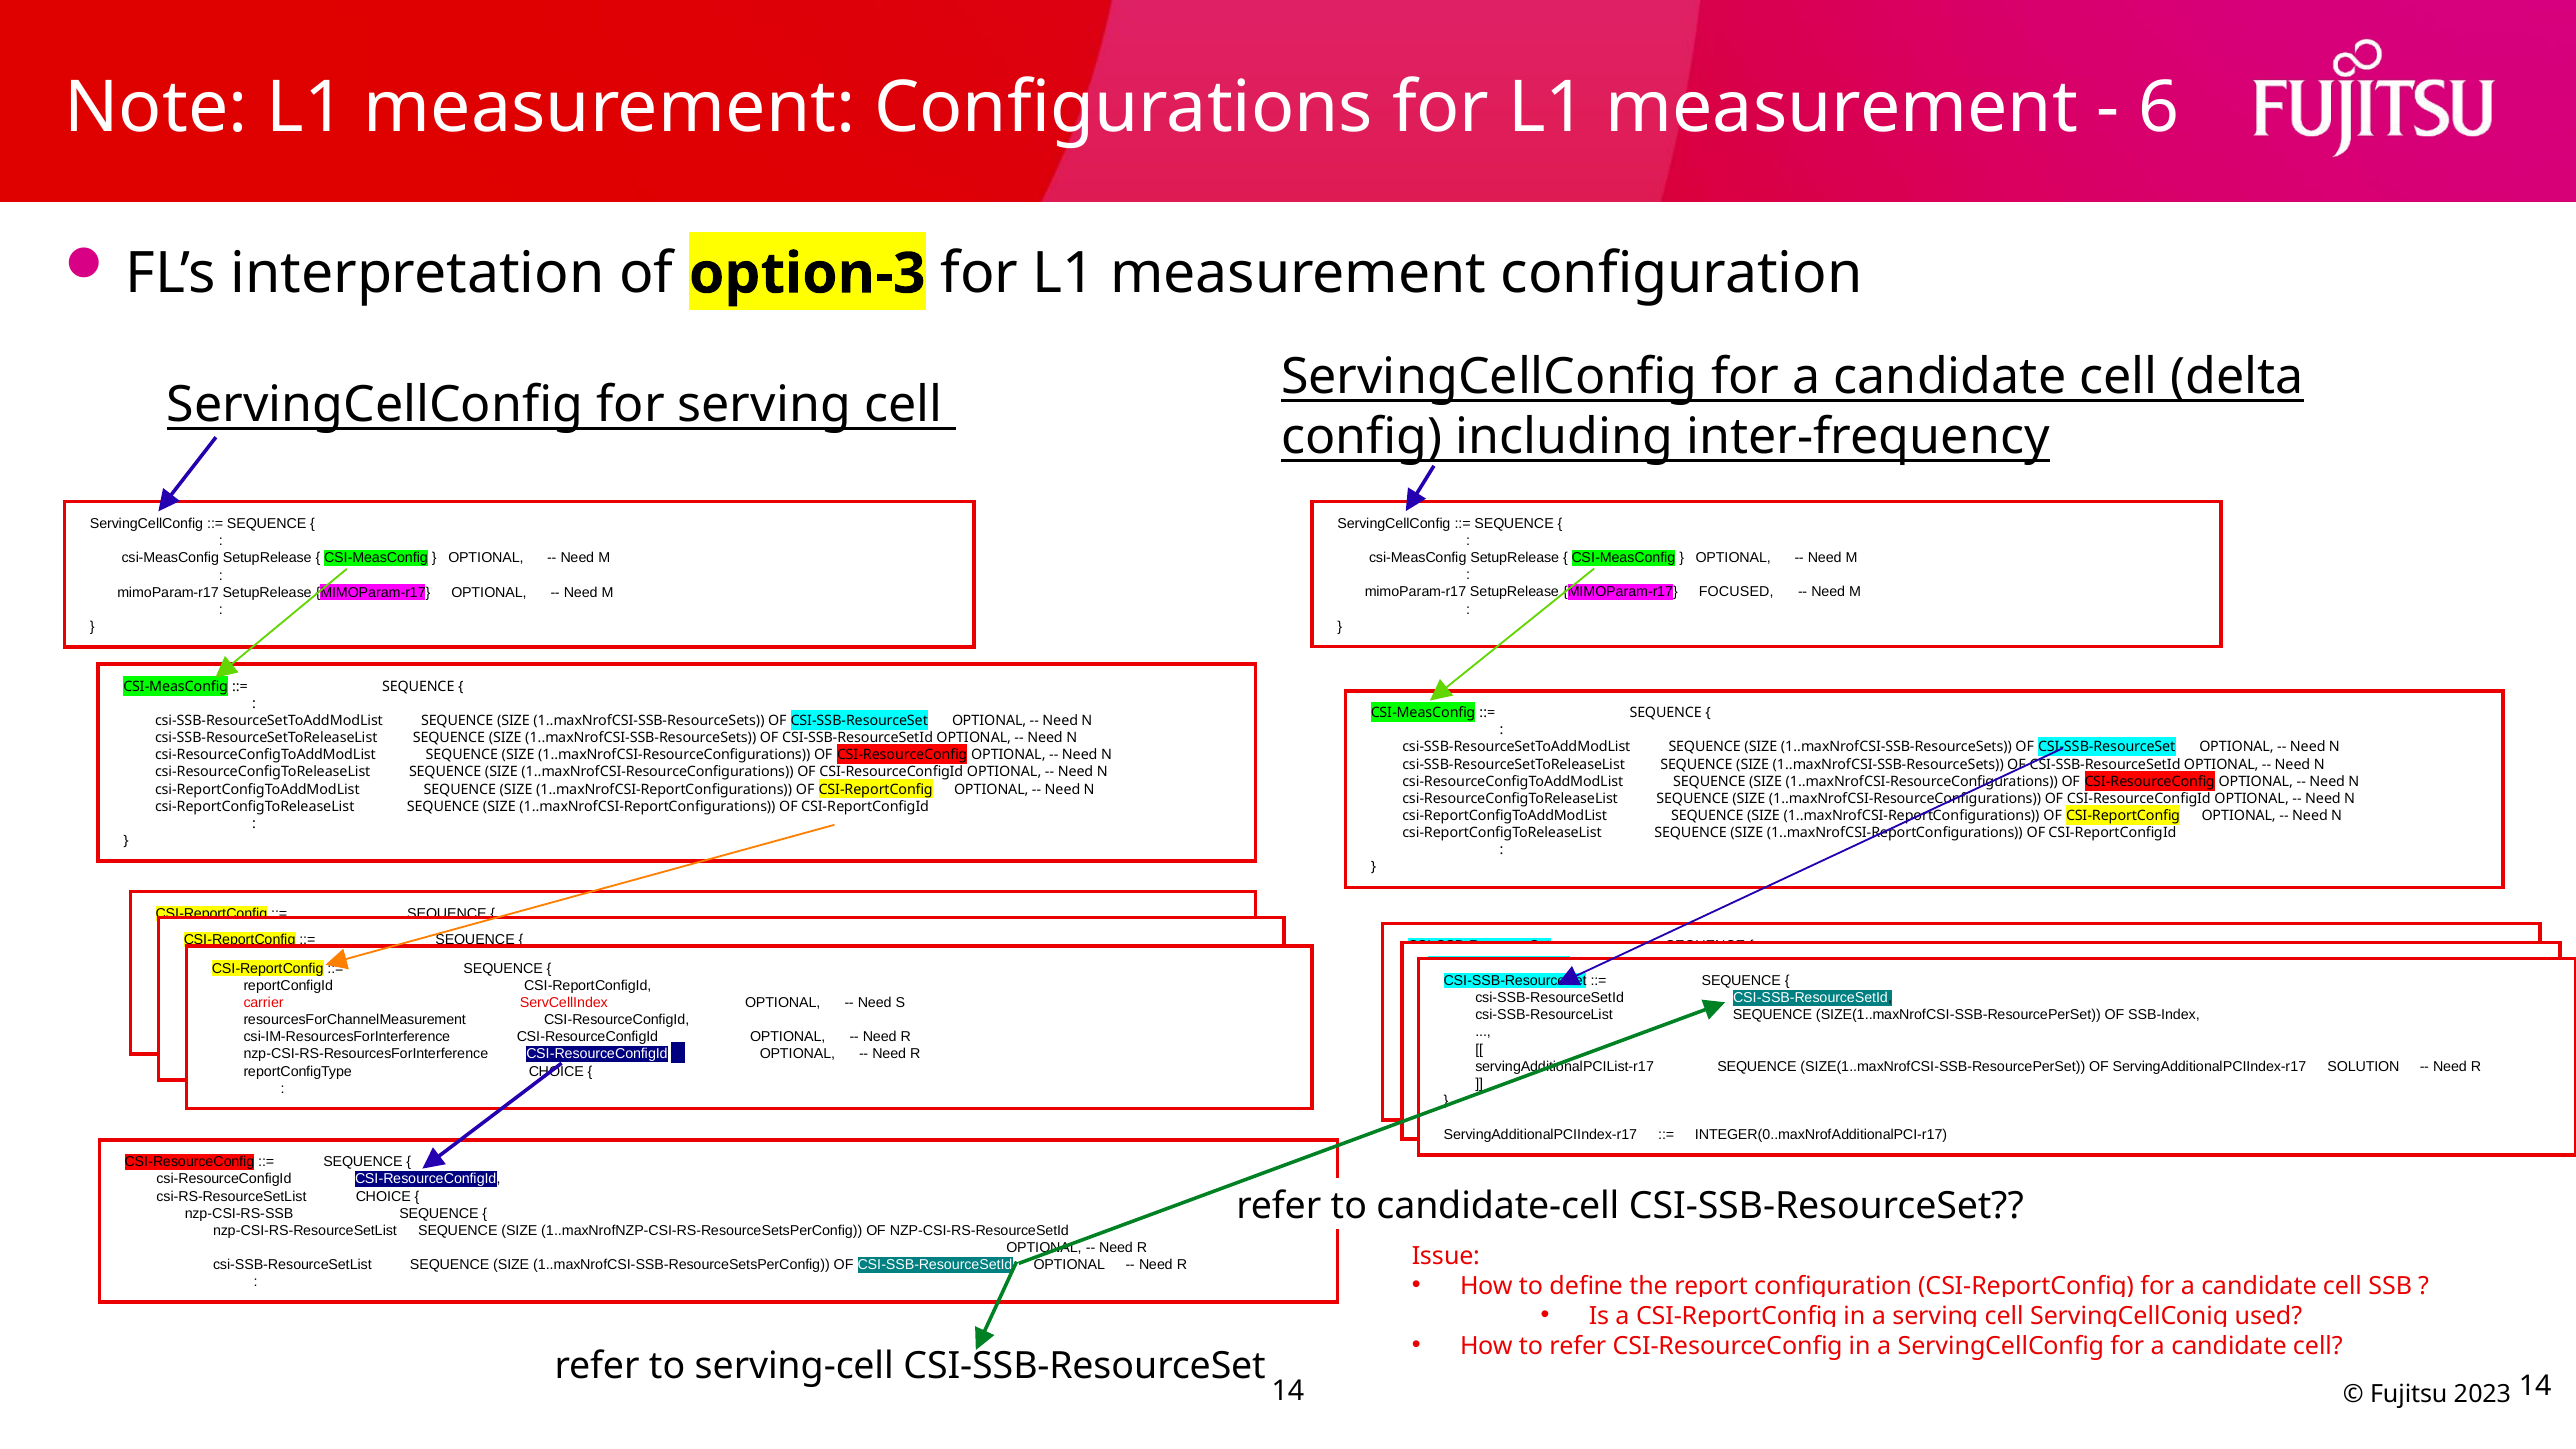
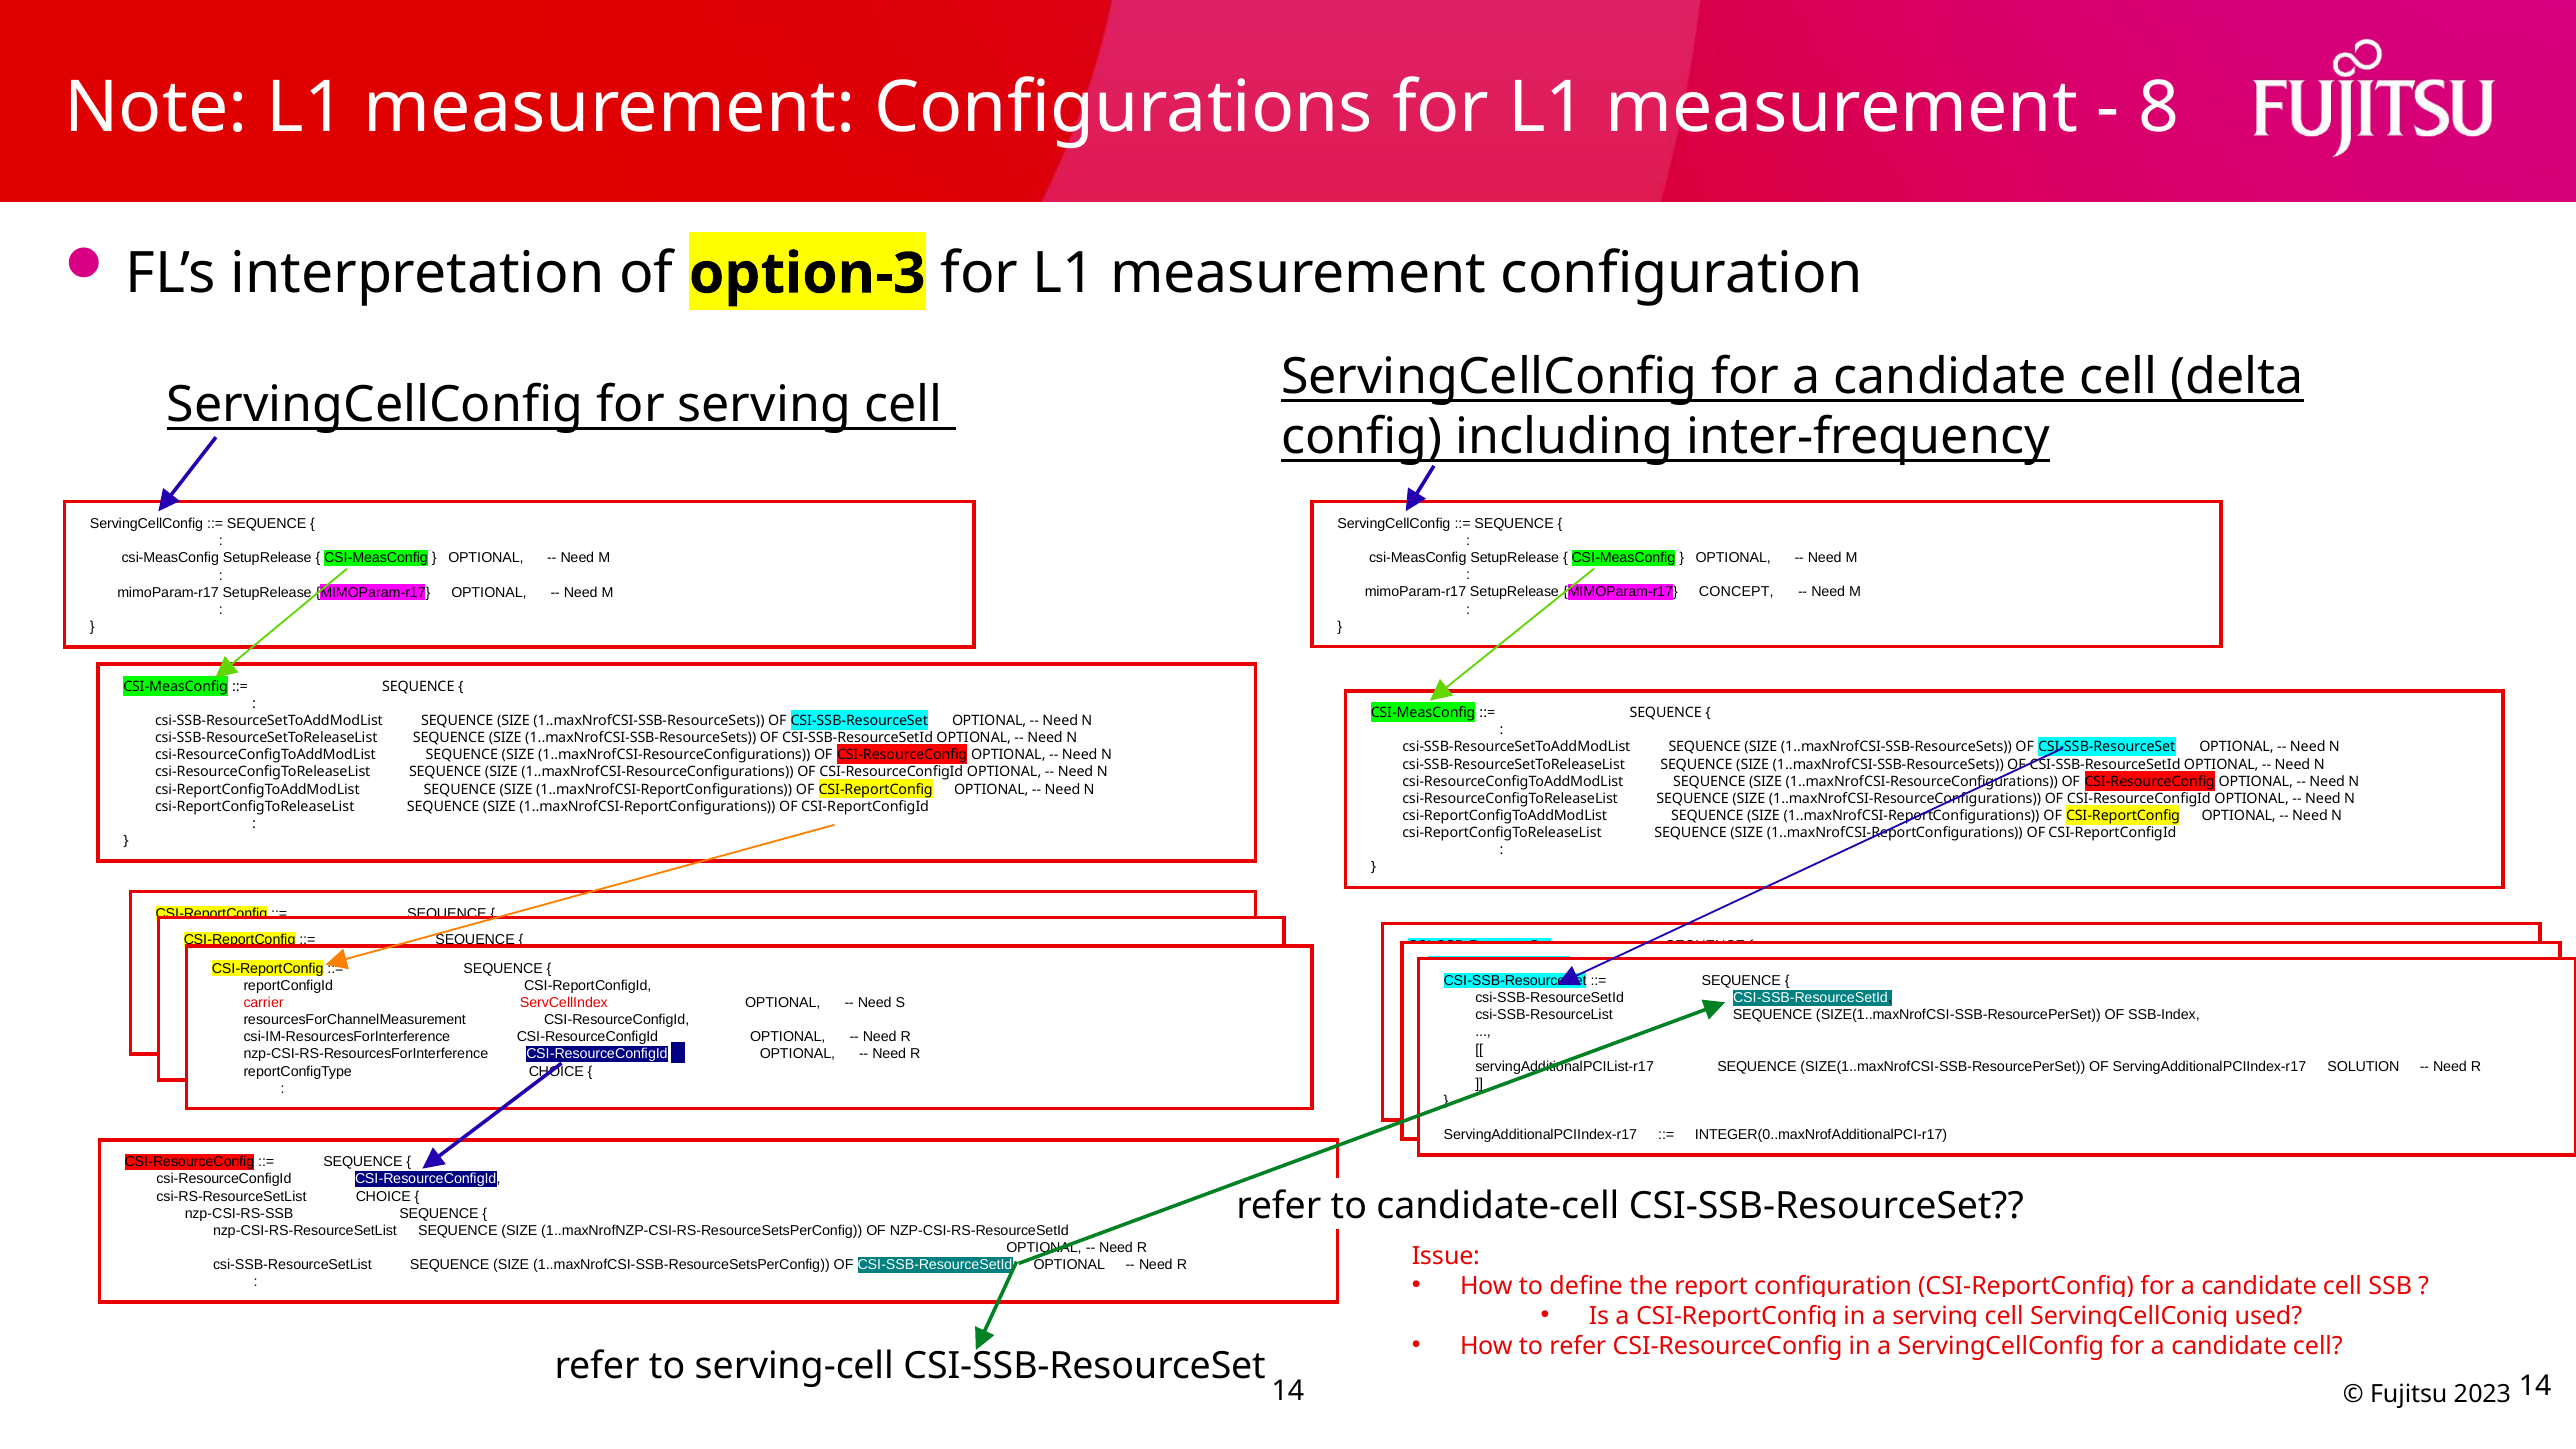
6: 6 -> 8
FOCUSED: FOCUSED -> CONCEPT
